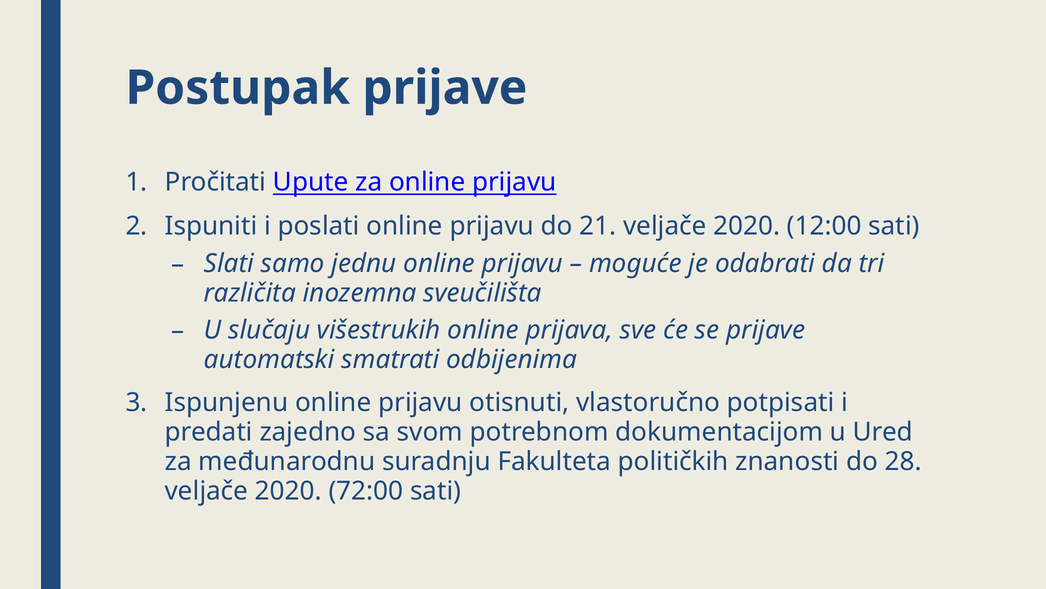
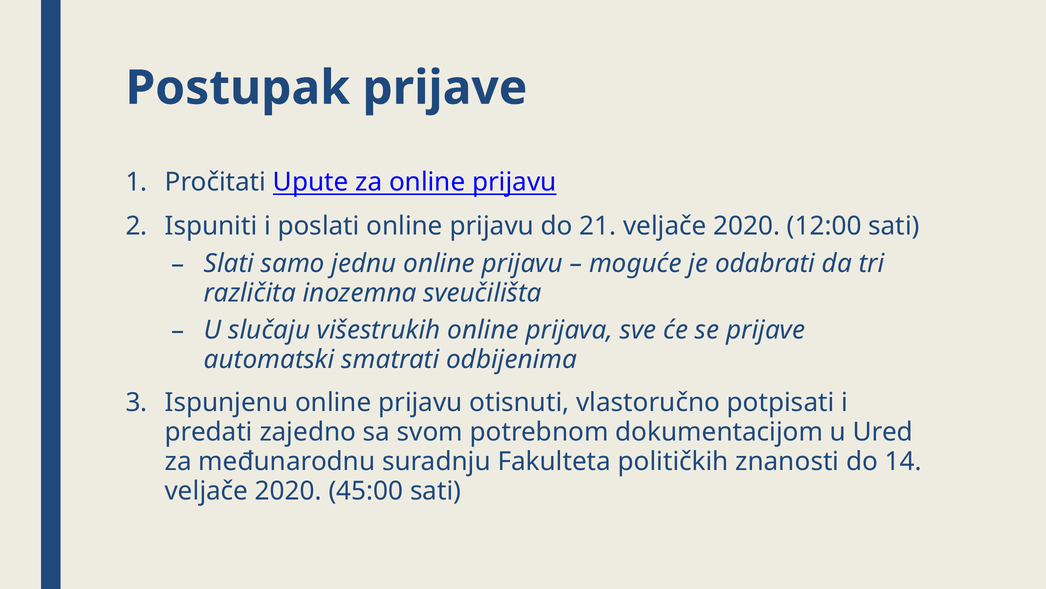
28: 28 -> 14
72:00: 72:00 -> 45:00
